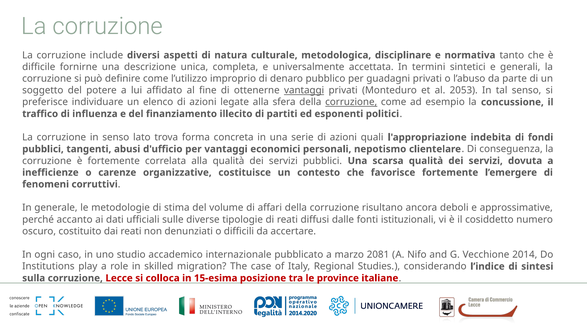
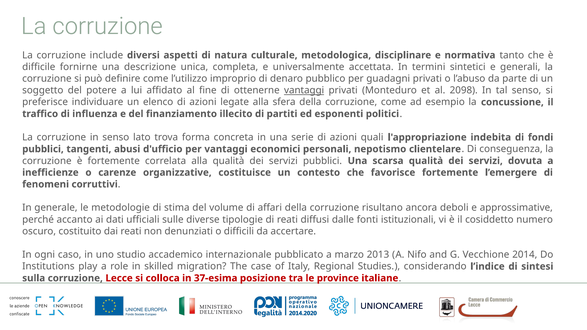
2053: 2053 -> 2098
corruzione at (351, 102) underline: present -> none
2081: 2081 -> 2013
15-esima: 15-esima -> 37-esima
